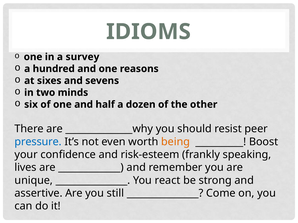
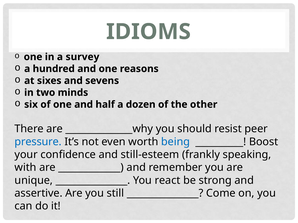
being colour: orange -> blue
risk-esteem: risk-esteem -> still-esteem
lives: lives -> with
